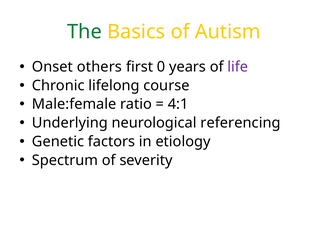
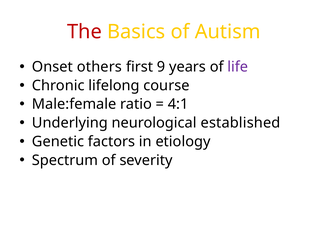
The colour: green -> red
0: 0 -> 9
referencing: referencing -> established
